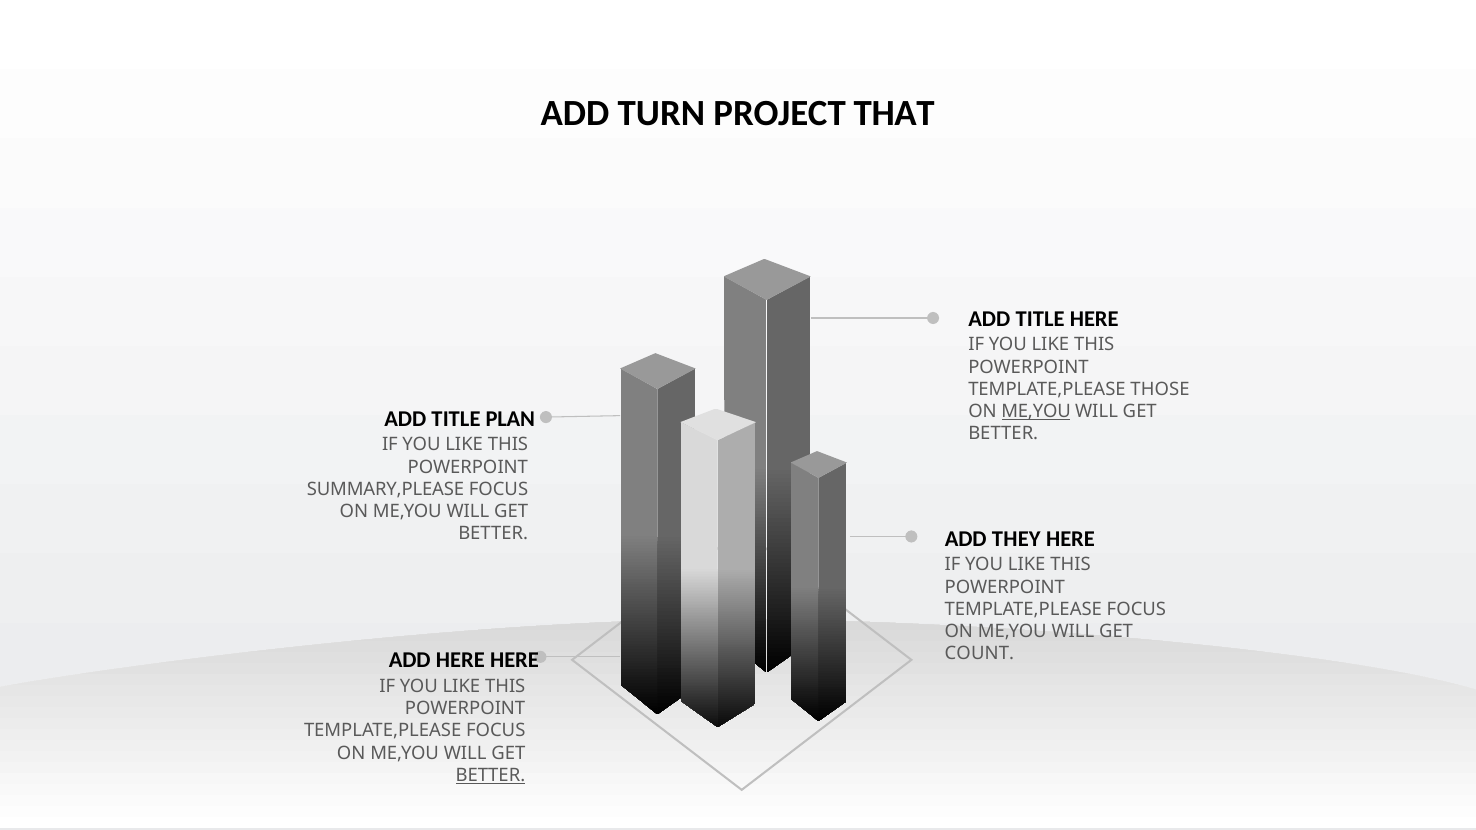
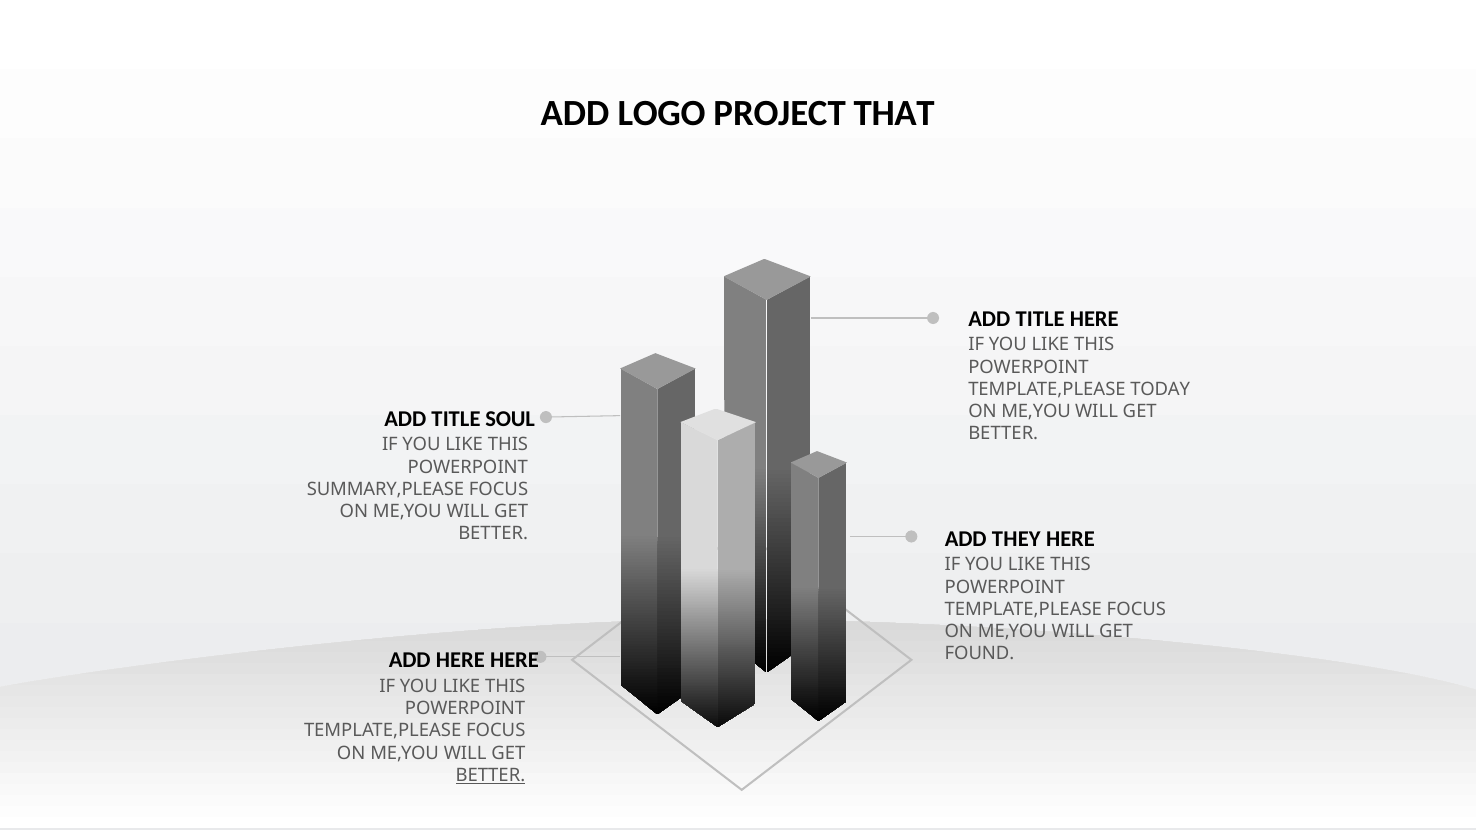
TURN: TURN -> LOGO
THOSE: THOSE -> TODAY
ME,YOU at (1036, 411) underline: present -> none
PLAN: PLAN -> SOUL
COUNT: COUNT -> FOUND
